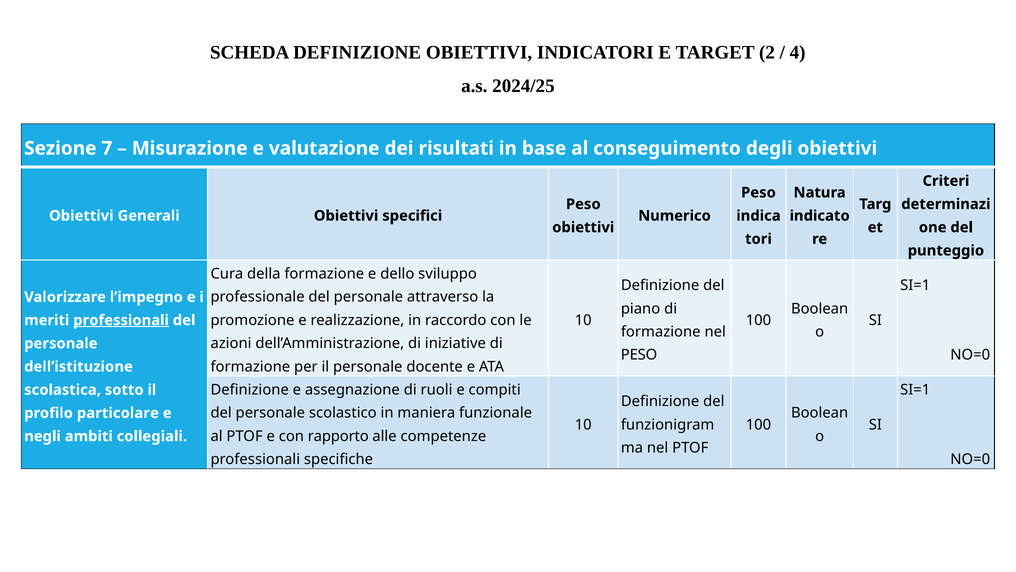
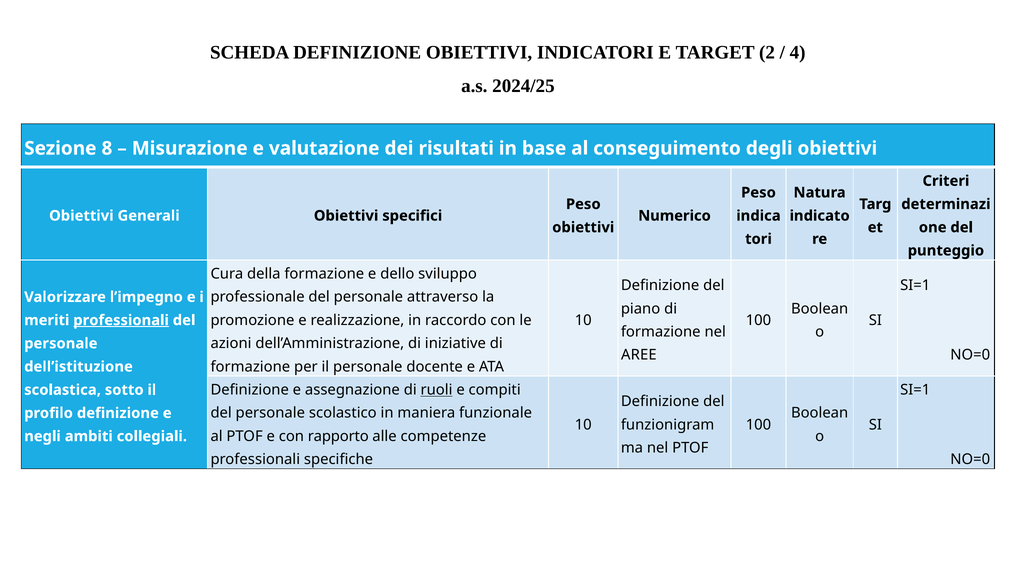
7: 7 -> 8
PESO at (639, 355): PESO -> AREE
ruoli underline: none -> present
profilo particolare: particolare -> definizione
